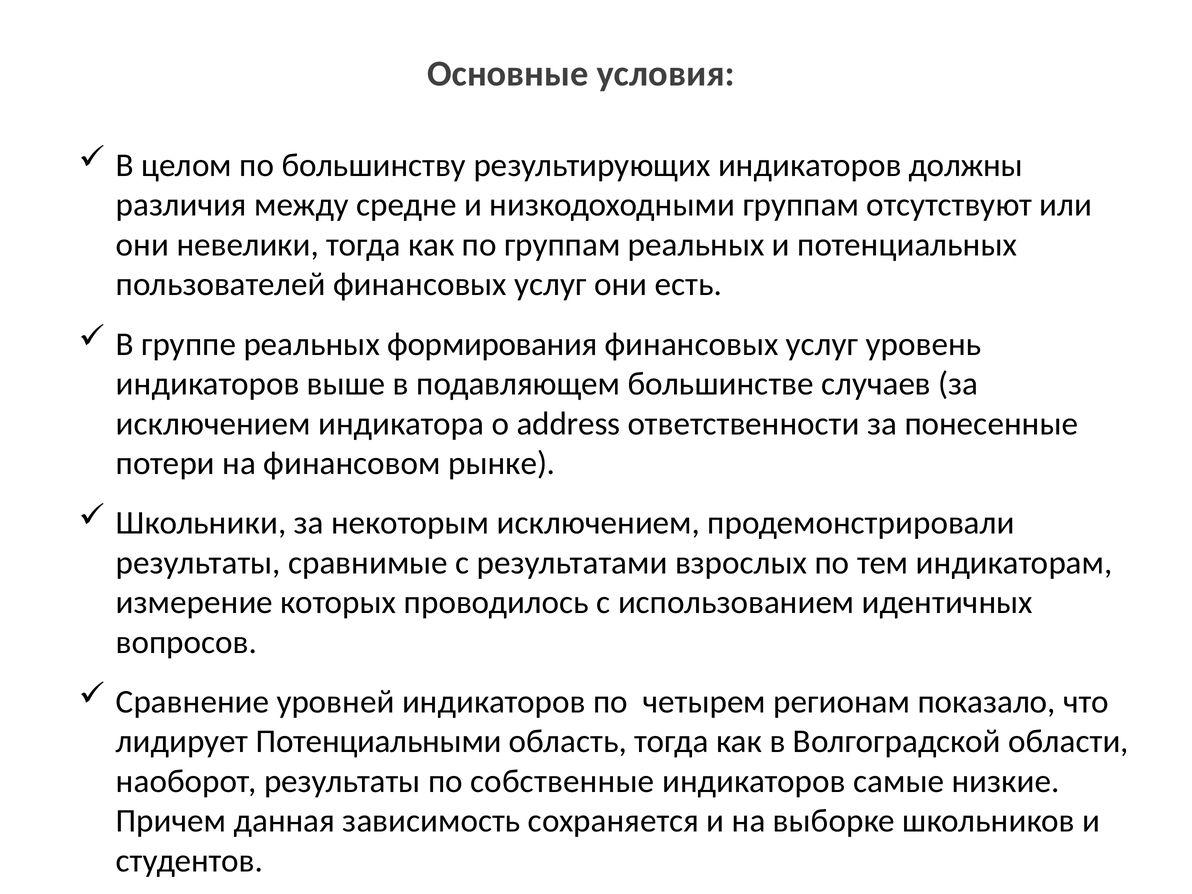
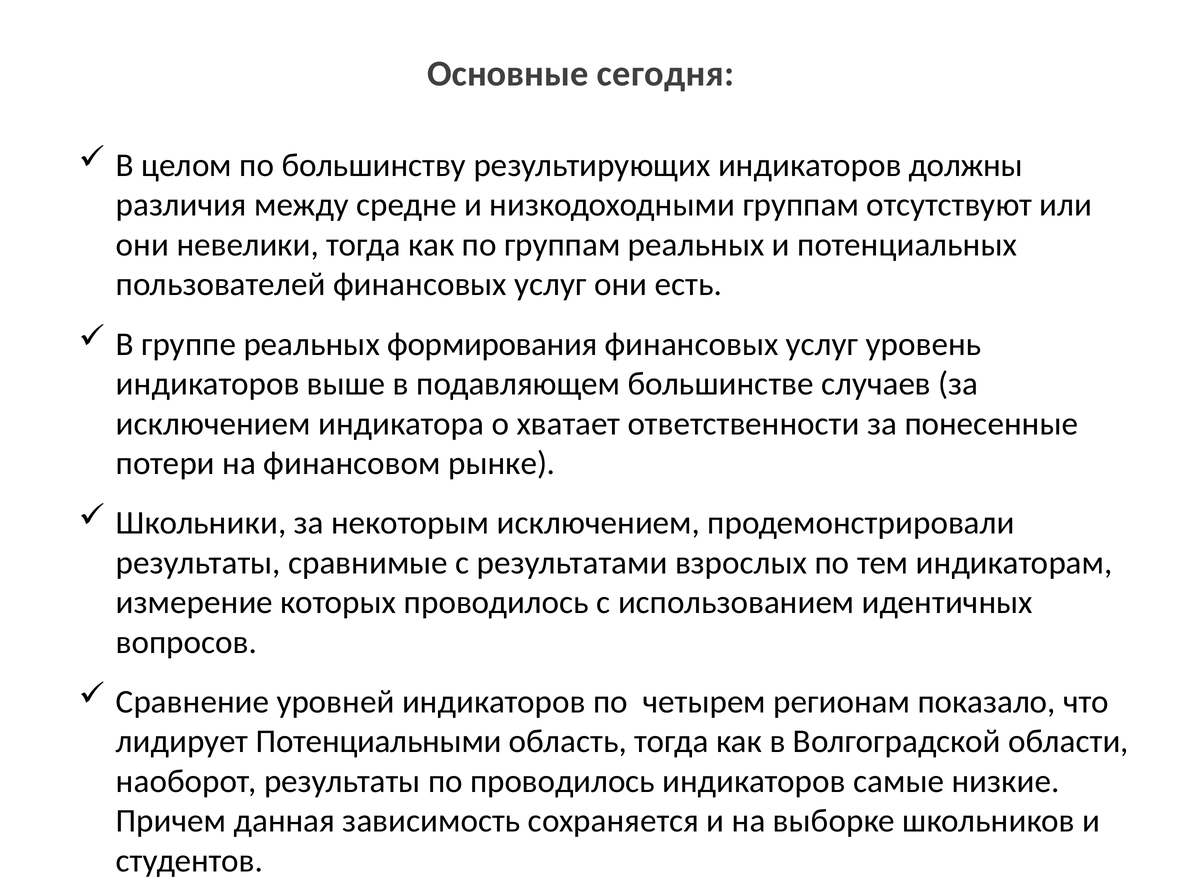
условия: условия -> сегодня
address: address -> хватает
по собственные: собственные -> проводилось
